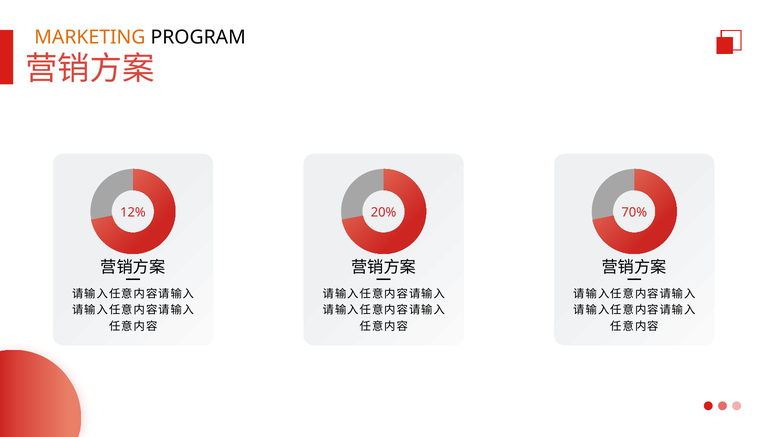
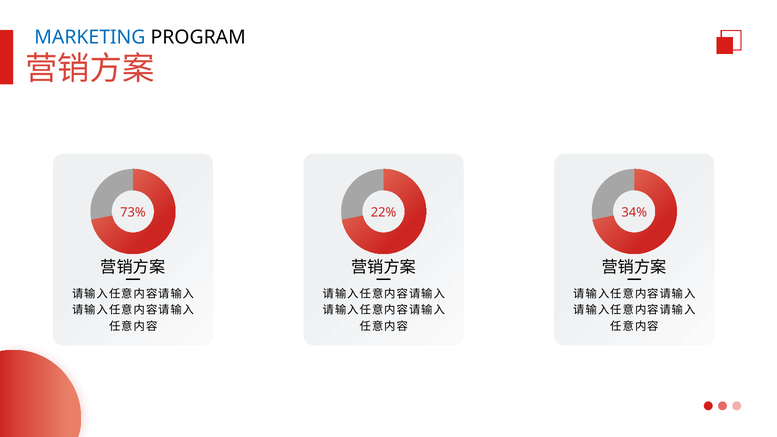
MARKETING colour: orange -> blue
12%: 12% -> 73%
20%: 20% -> 22%
70%: 70% -> 34%
